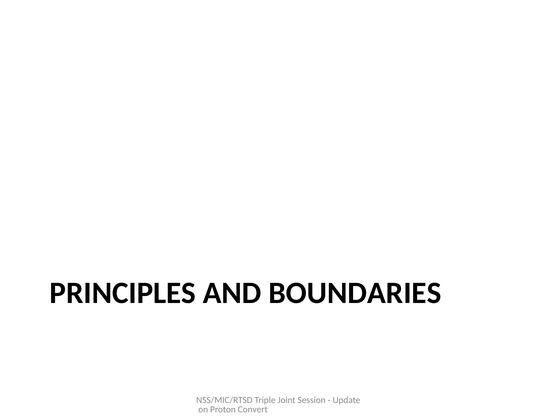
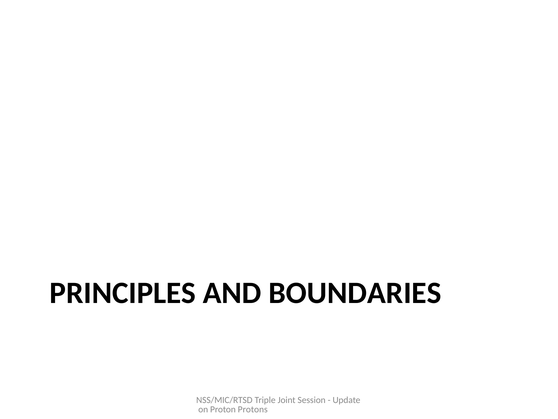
Convert: Convert -> Protons
